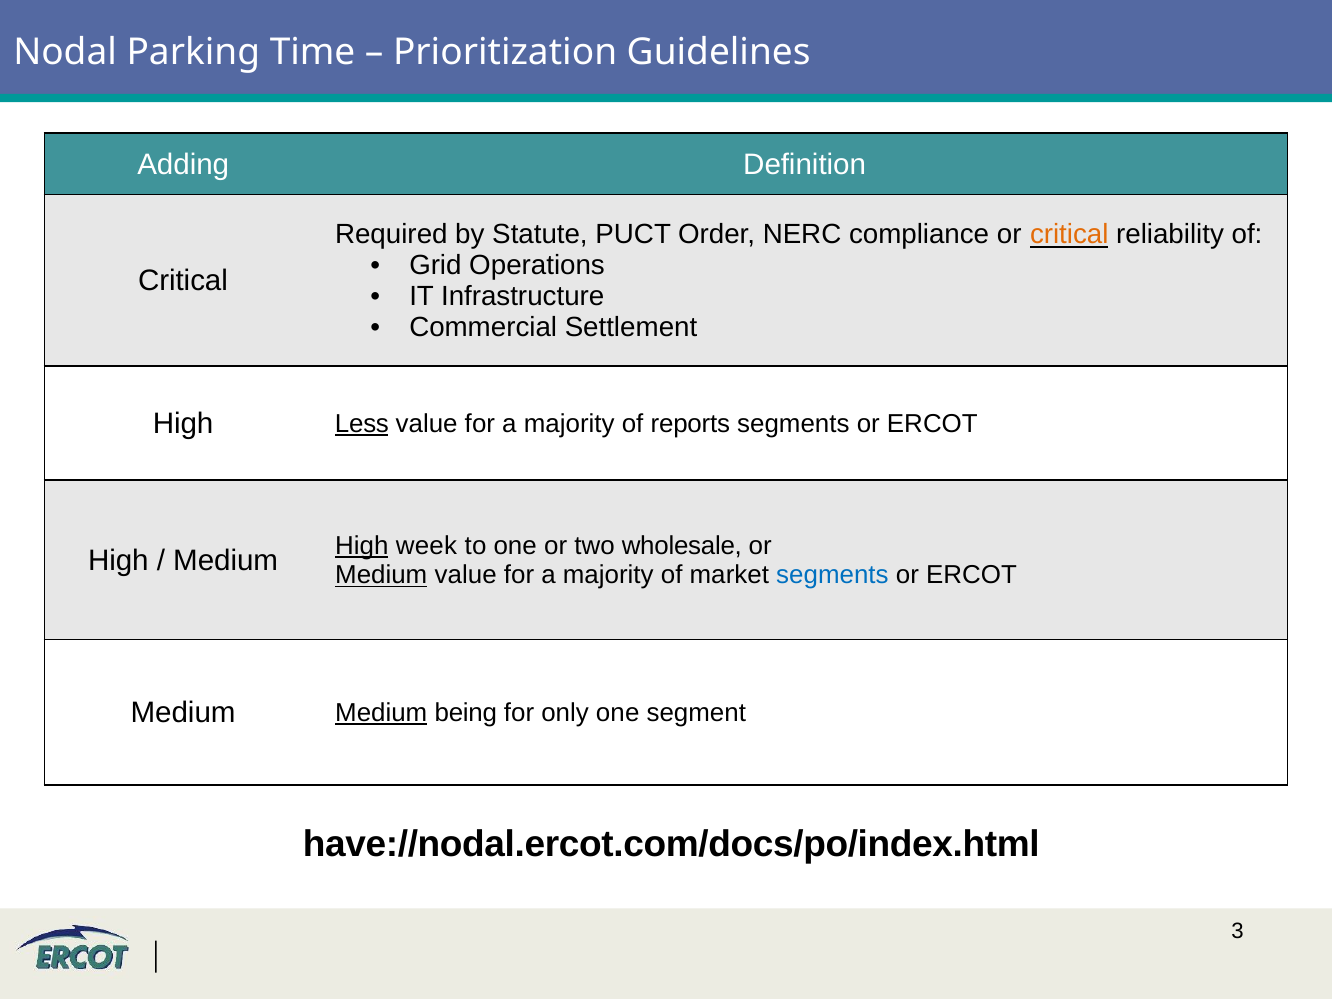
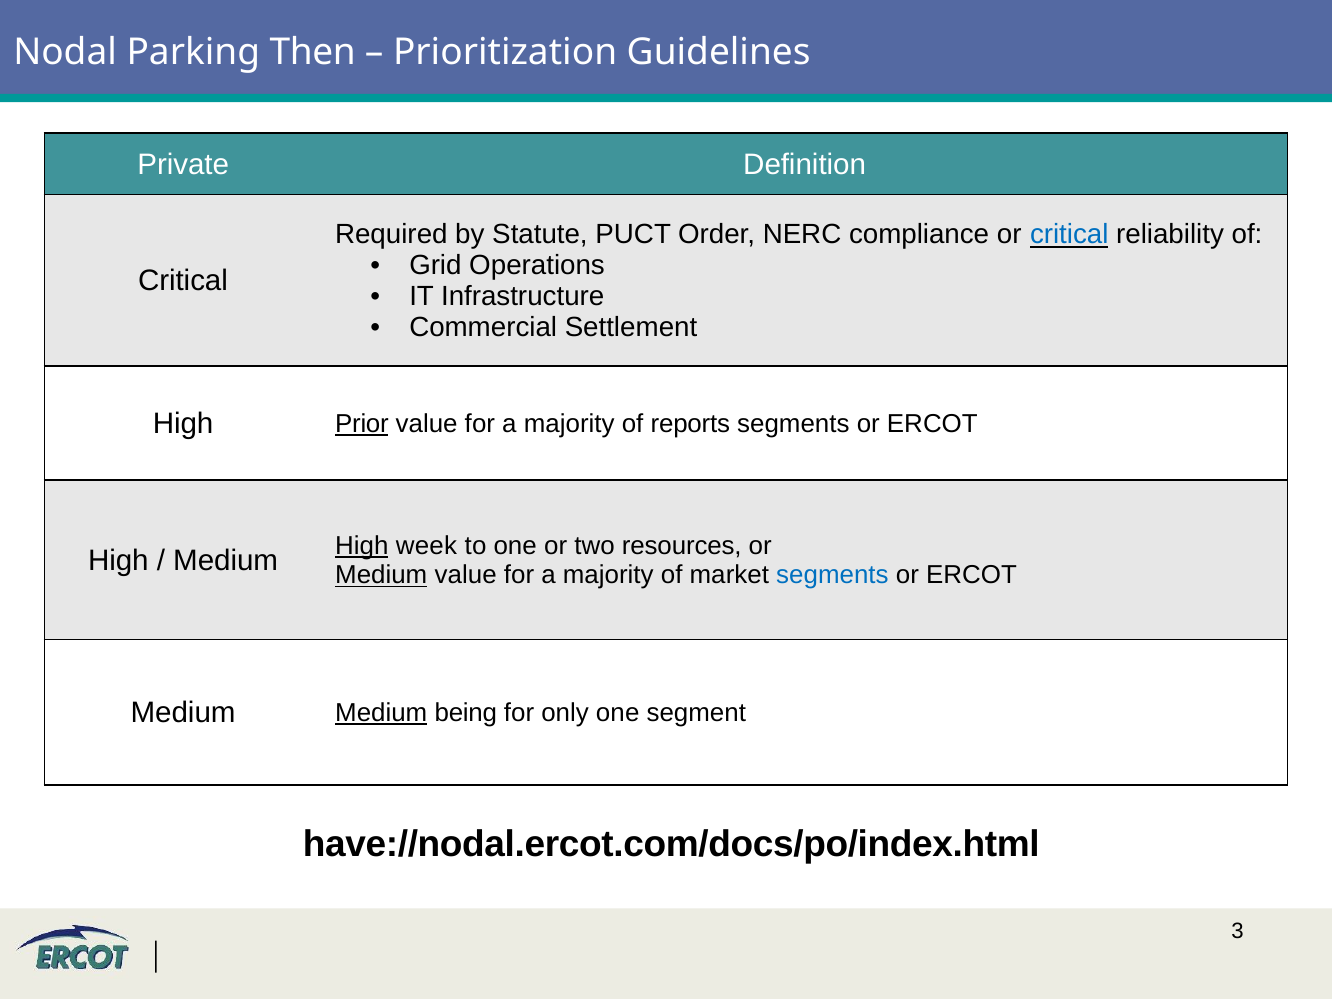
Time: Time -> Then
Adding: Adding -> Private
critical at (1069, 235) colour: orange -> blue
Less: Less -> Prior
wholesale: wholesale -> resources
